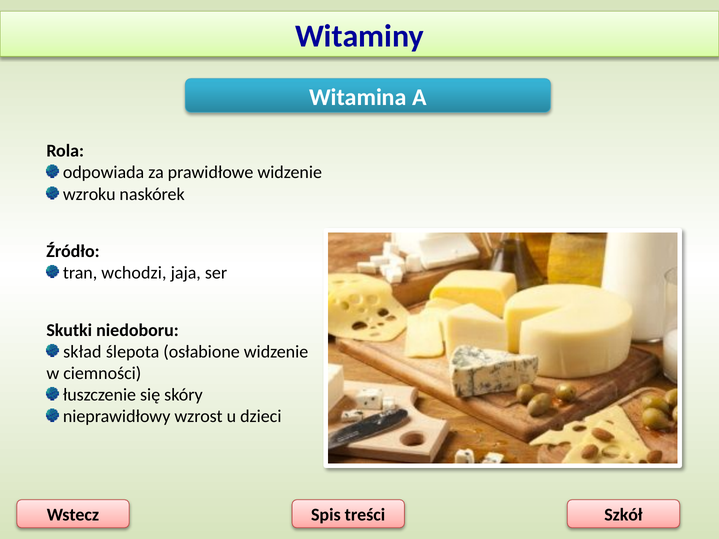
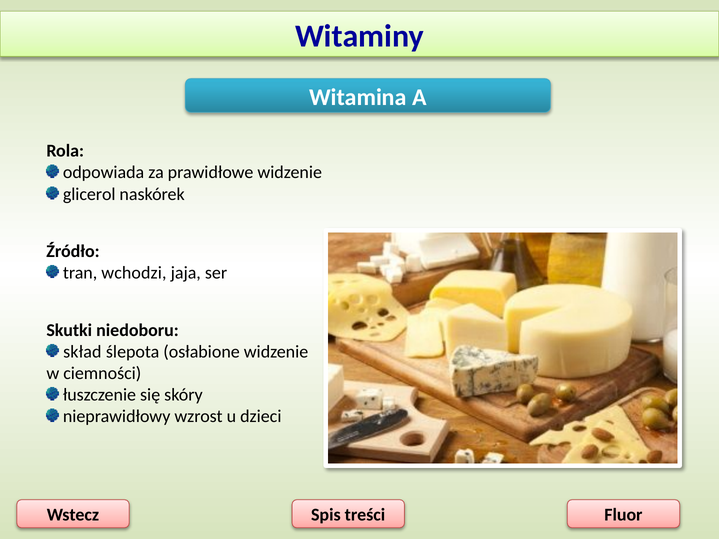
wzroku: wzroku -> glicerol
Szkół: Szkół -> Fluor
